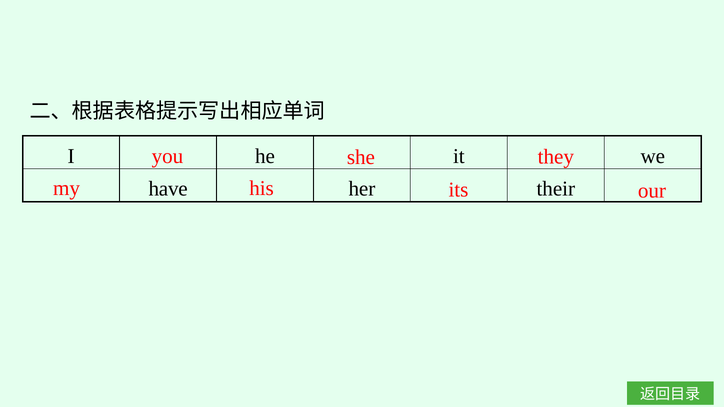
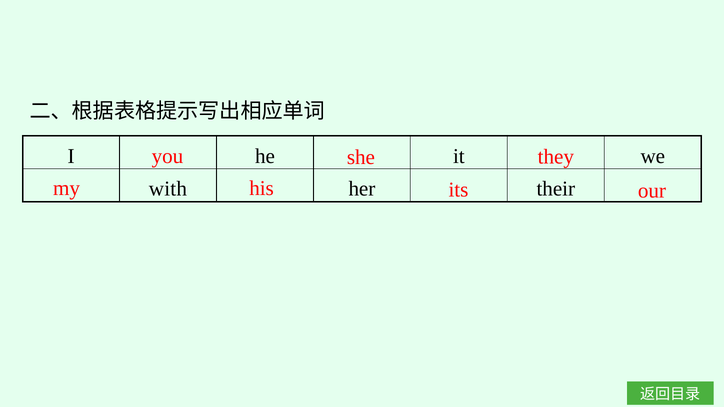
have: have -> with
